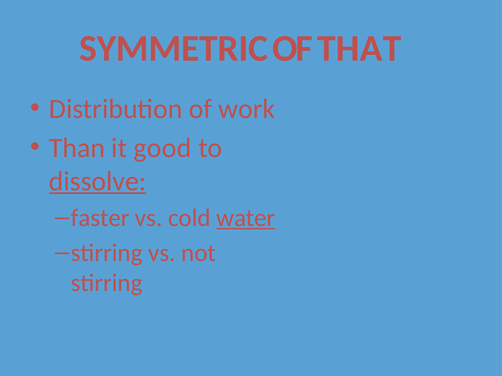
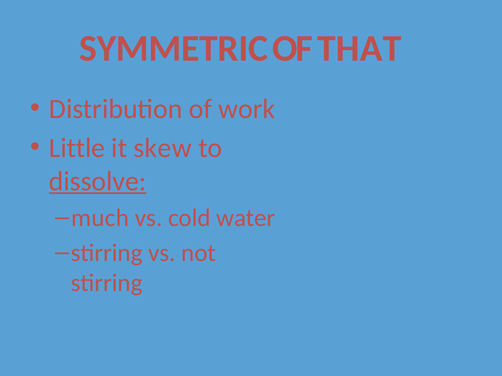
Than: Than -> Little
good: good -> skew
faster: faster -> much
water underline: present -> none
